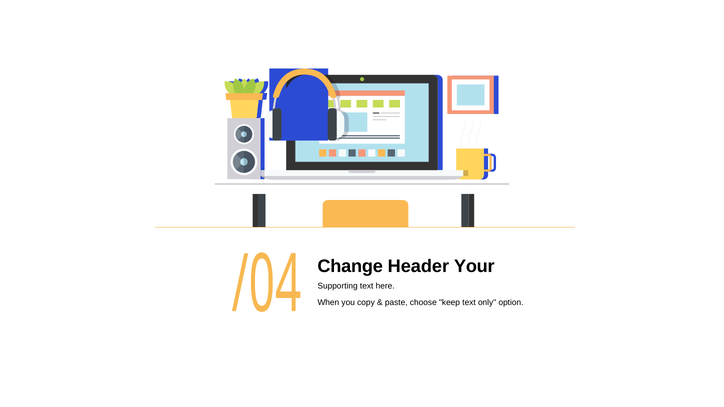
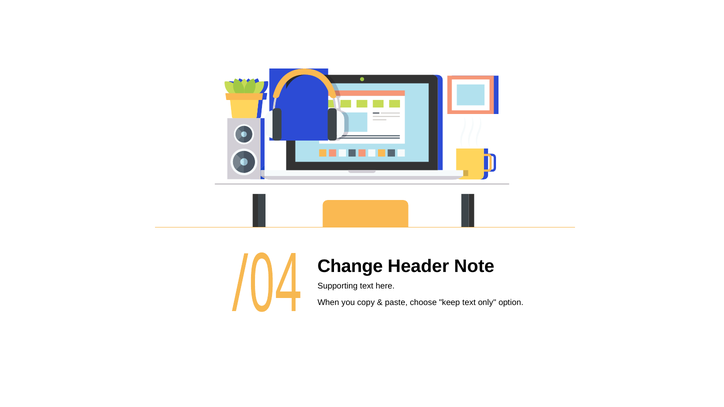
Your: Your -> Note
